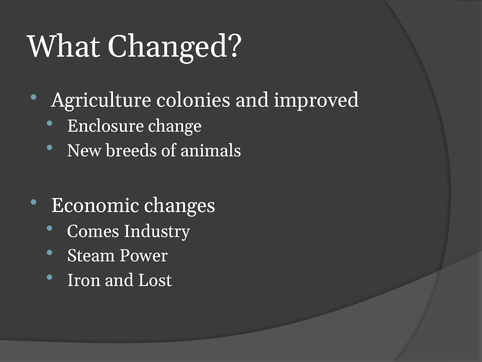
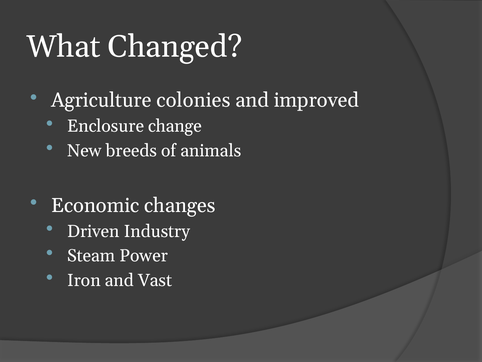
Comes: Comes -> Driven
Lost: Lost -> Vast
